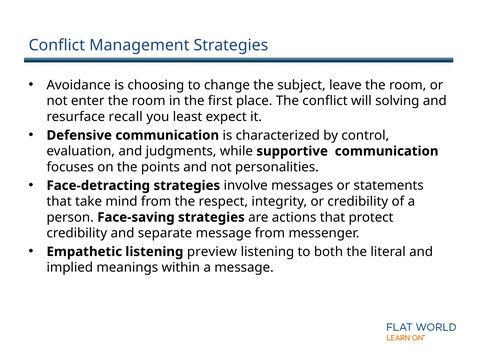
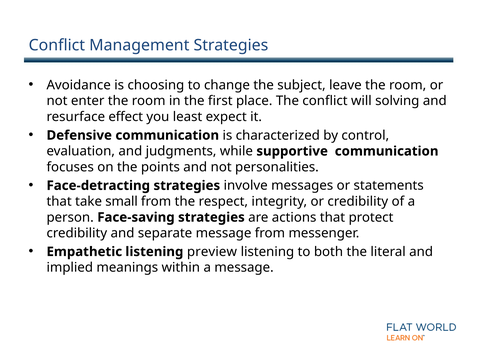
recall: recall -> effect
mind: mind -> small
